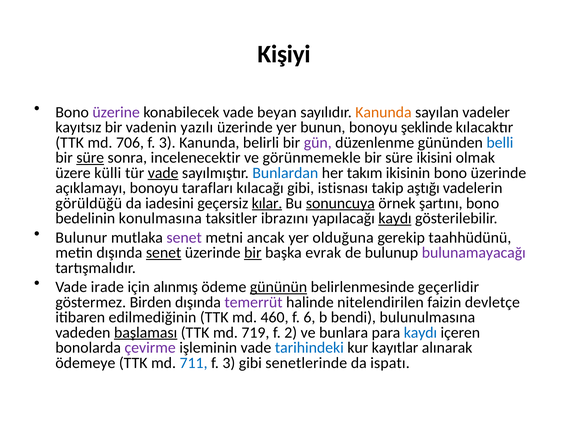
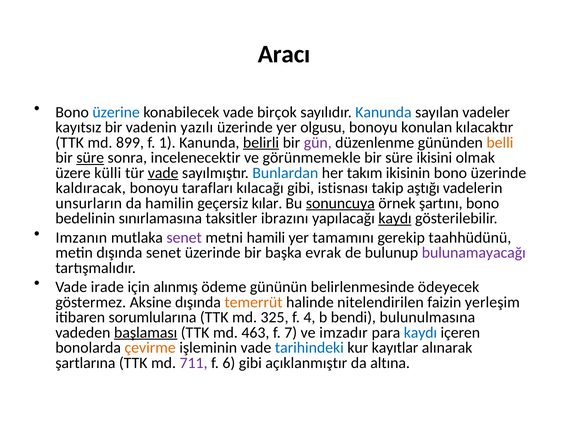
Kişiyi: Kişiyi -> Aracı
üzerine colour: purple -> blue
beyan: beyan -> birçok
Kanunda at (383, 112) colour: orange -> blue
bunun: bunun -> olgusu
şeklinde: şeklinde -> konulan
706: 706 -> 899
3 at (167, 143): 3 -> 1
belirli underline: none -> present
belli colour: blue -> orange
açıklamayı: açıklamayı -> kaldıracak
görüldüğü: görüldüğü -> unsurların
iadesini: iadesini -> hamilin
kılar underline: present -> none
konulmasına: konulmasına -> sınırlamasına
Bulunur: Bulunur -> Imzanın
ancak: ancak -> hamili
olduğuna: olduğuna -> tamamını
senet at (164, 253) underline: present -> none
bir at (253, 253) underline: present -> none
gününün underline: present -> none
geçerlidir: geçerlidir -> ödeyecek
Birden: Birden -> Aksine
temerrüt colour: purple -> orange
devletçe: devletçe -> yerleşim
edilmediğinin: edilmediğinin -> sorumlularına
460: 460 -> 325
6: 6 -> 4
719: 719 -> 463
2: 2 -> 7
bunlara: bunlara -> imzadır
çevirme colour: purple -> orange
ödemeye: ödemeye -> şartlarına
711 colour: blue -> purple
3 at (229, 363): 3 -> 6
senetlerinde: senetlerinde -> açıklanmıştır
ispatı: ispatı -> altına
